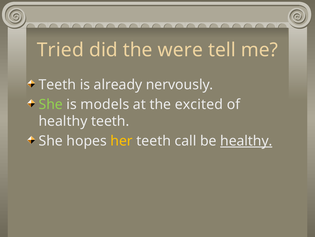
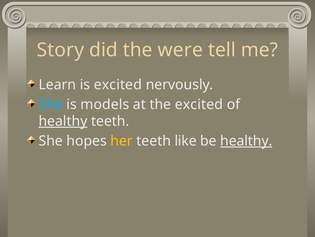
Tried: Tried -> Story
Teeth at (57, 84): Teeth -> Learn
is already: already -> excited
She at (51, 104) colour: light green -> light blue
healthy at (63, 121) underline: none -> present
call: call -> like
